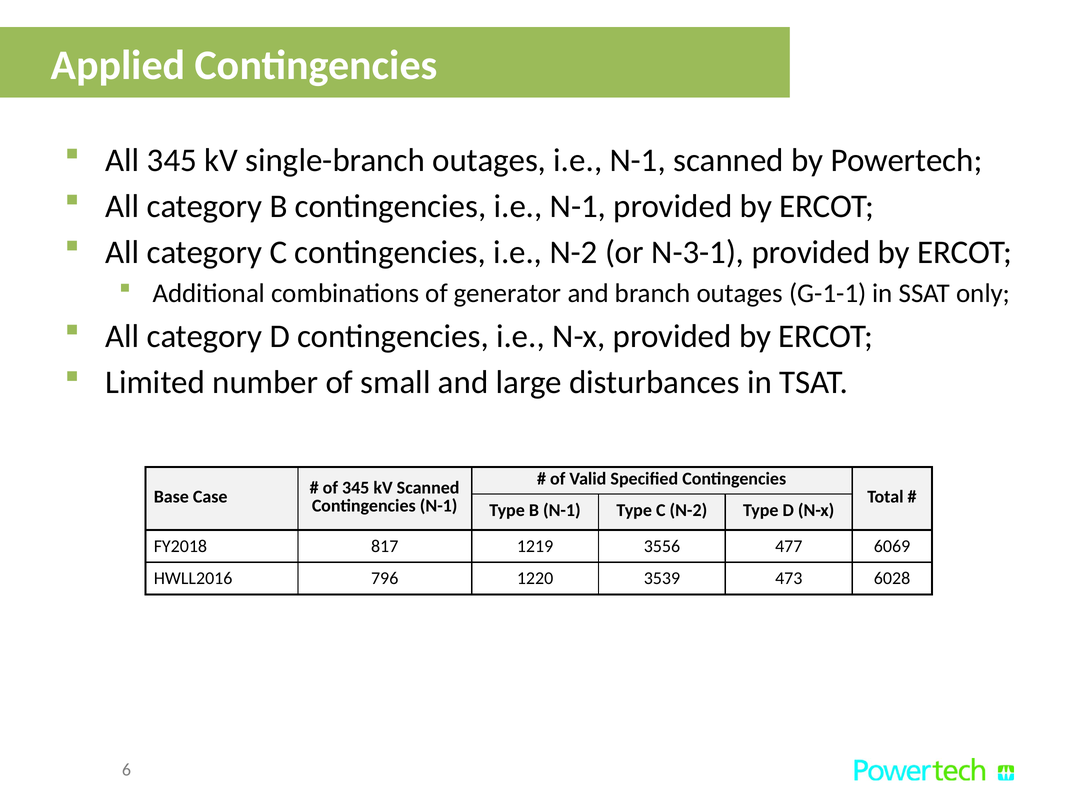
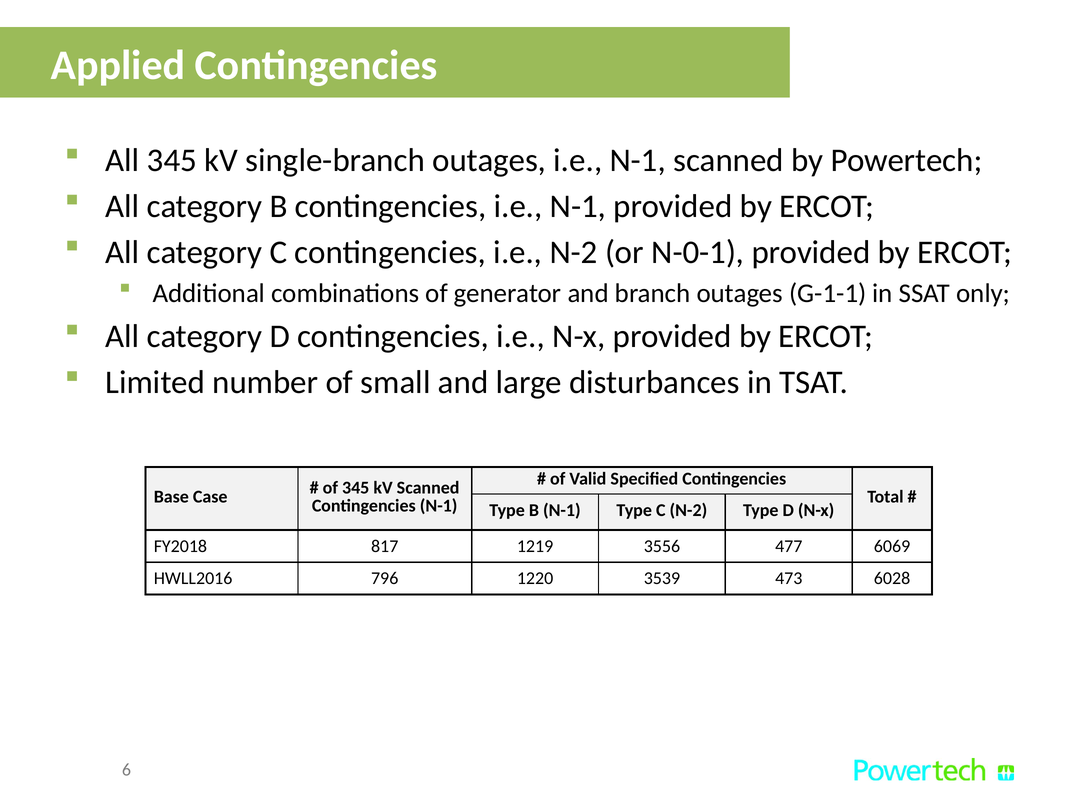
N-3-1: N-3-1 -> N-0-1
